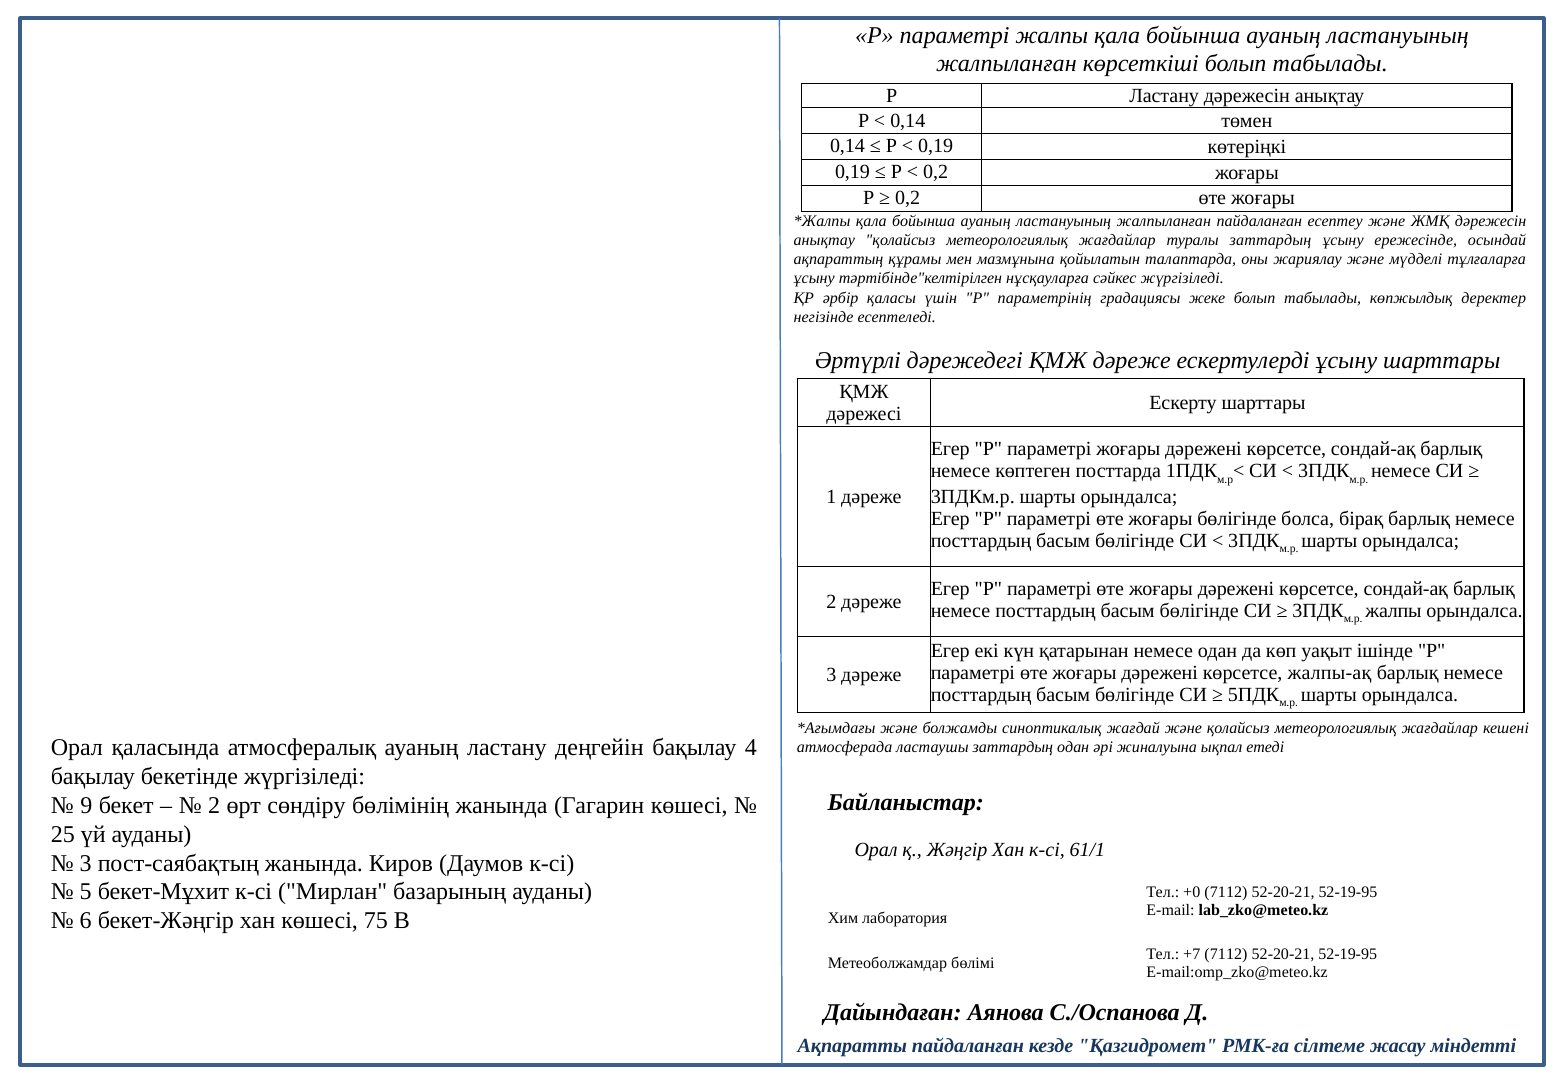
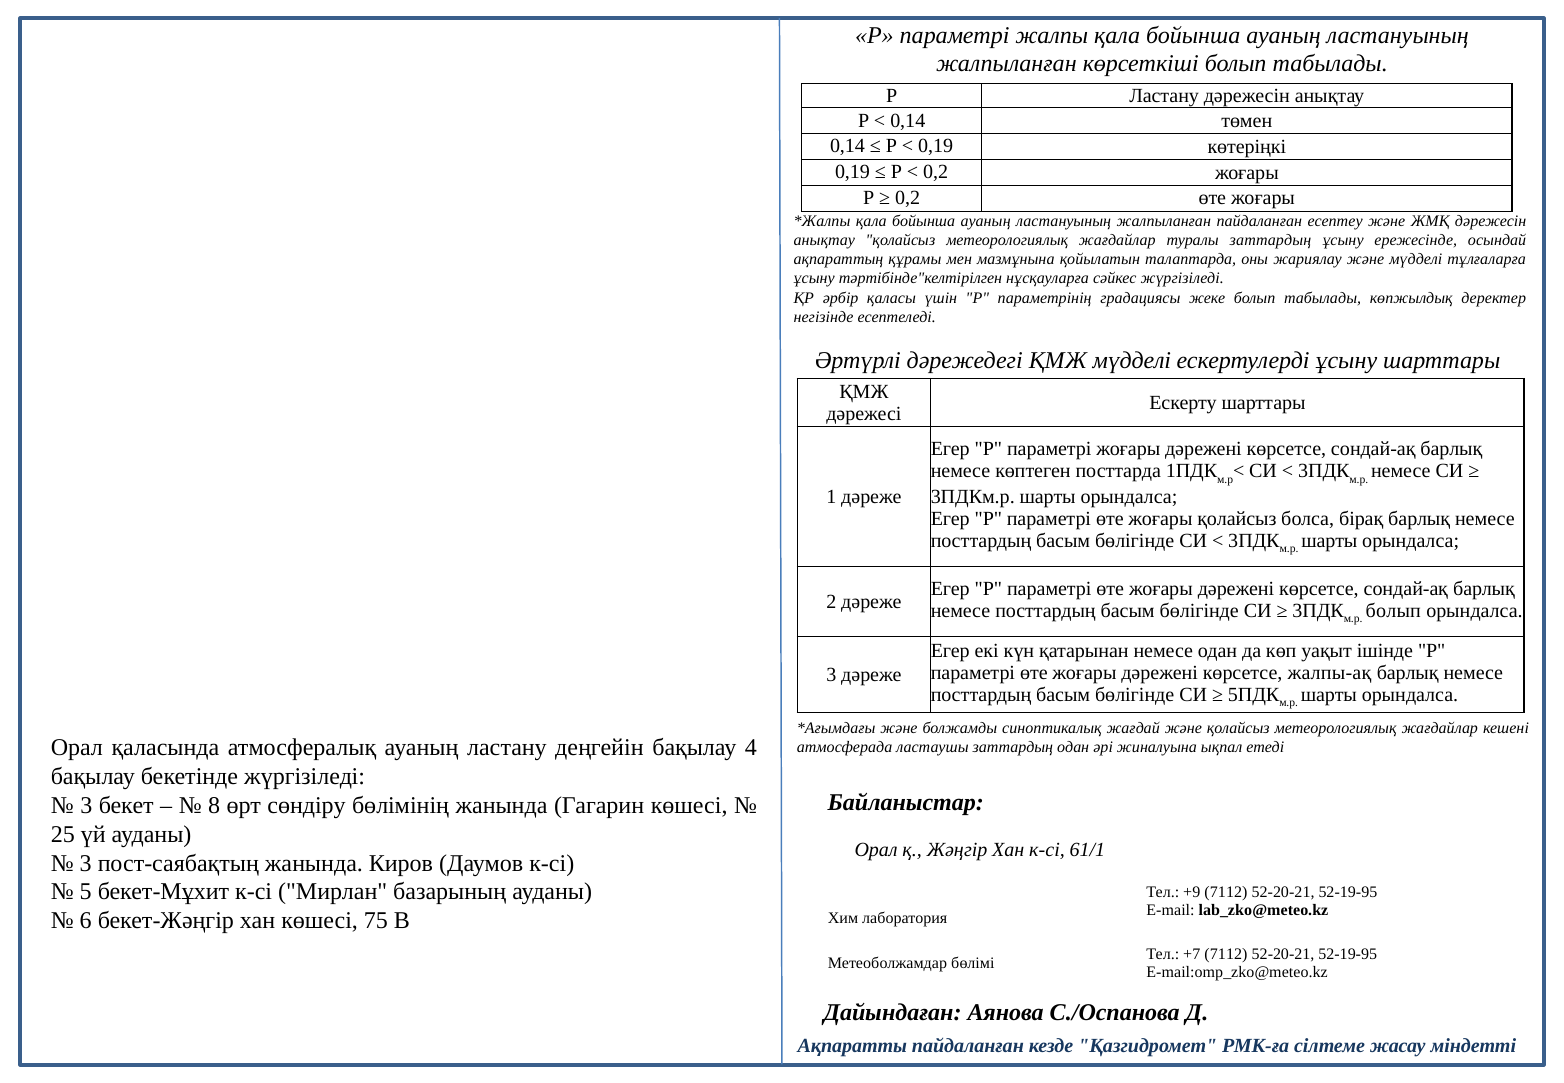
ҚМЖ дәреже: дәреже -> мүдделі
жоғары бөлігінде: бөлігінде -> қолайсыз
жалпы at (1394, 611): жалпы -> болып
9 at (86, 805): 9 -> 3
2 at (214, 805): 2 -> 8
+0: +0 -> +9
